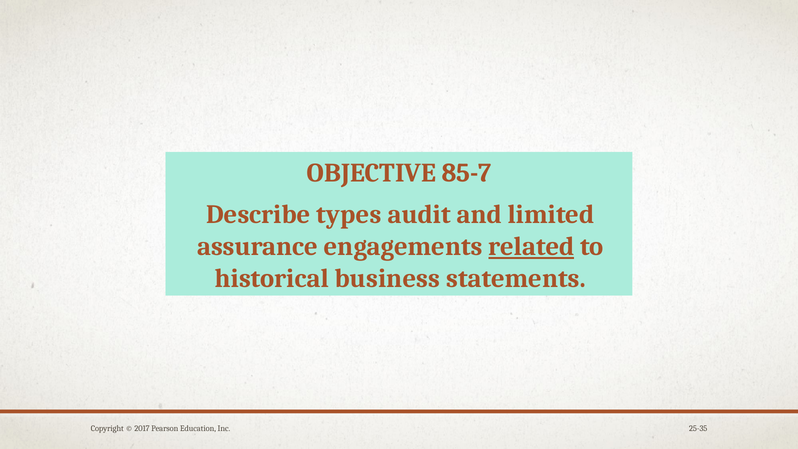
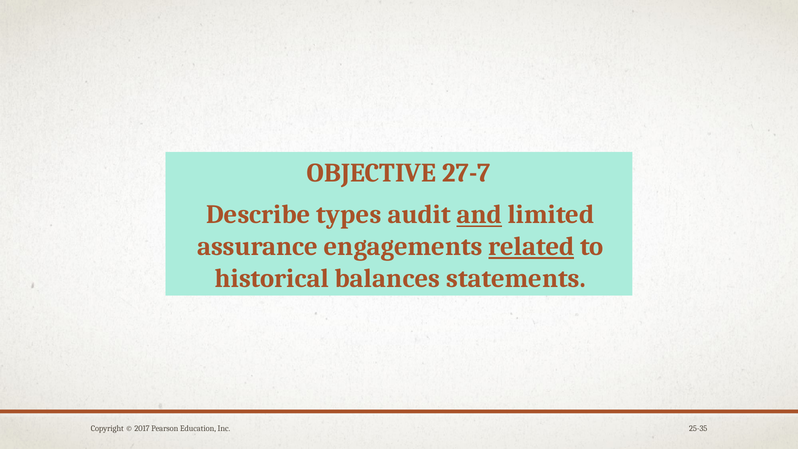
85-7: 85-7 -> 27-7
and underline: none -> present
business: business -> balances
